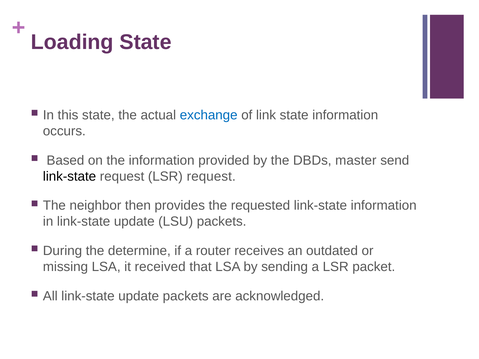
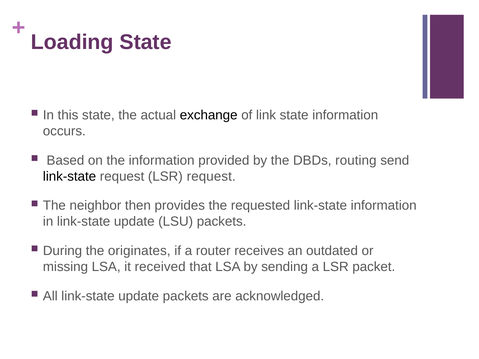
exchange colour: blue -> black
master: master -> routing
determine: determine -> originates
